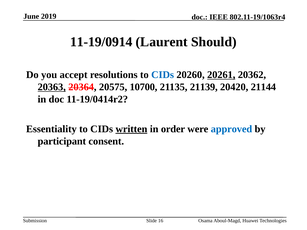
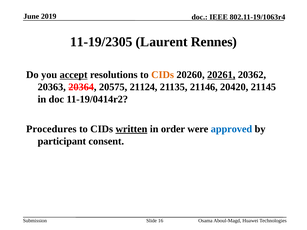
11-19/0914: 11-19/0914 -> 11-19/2305
Should: Should -> Rennes
accept underline: none -> present
CIDs at (163, 75) colour: blue -> orange
20363 underline: present -> none
10700: 10700 -> 21124
21139: 21139 -> 21146
21144: 21144 -> 21145
Essentiality: Essentiality -> Procedures
